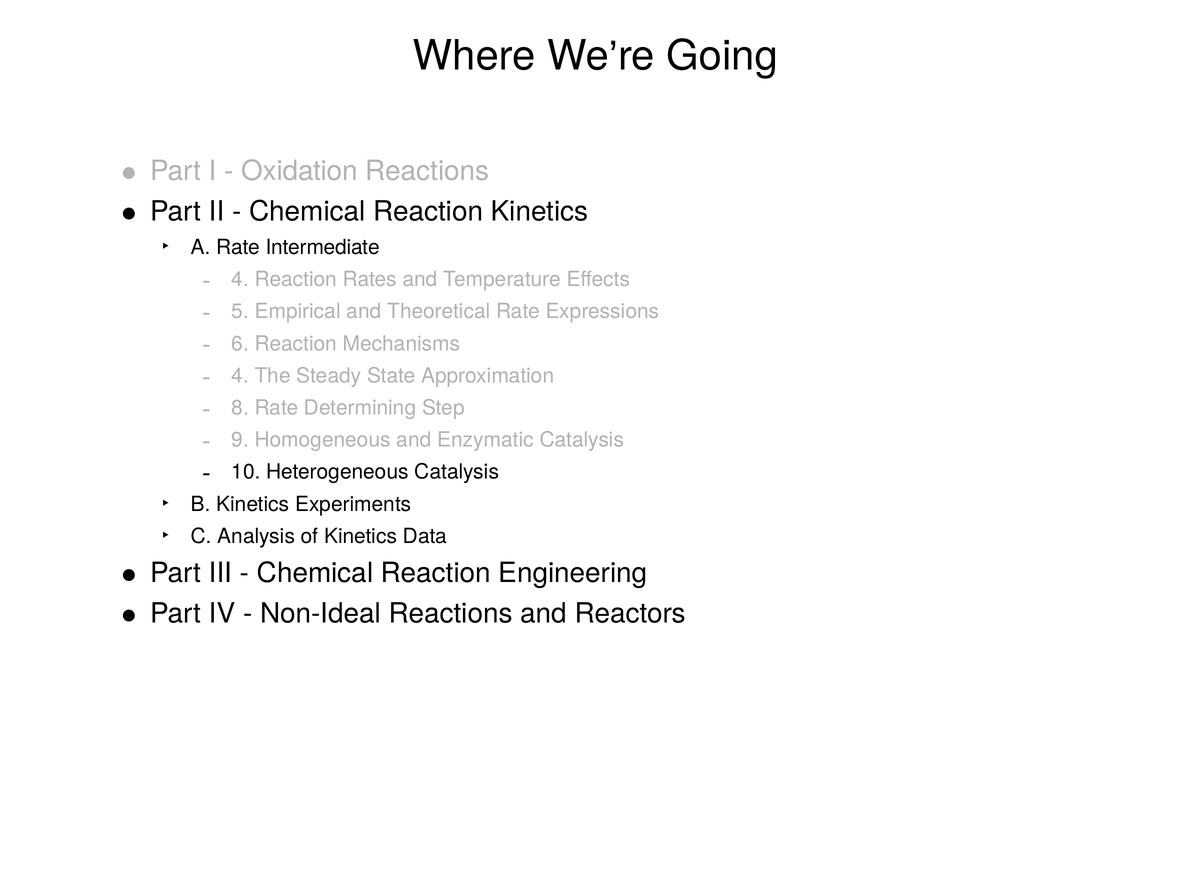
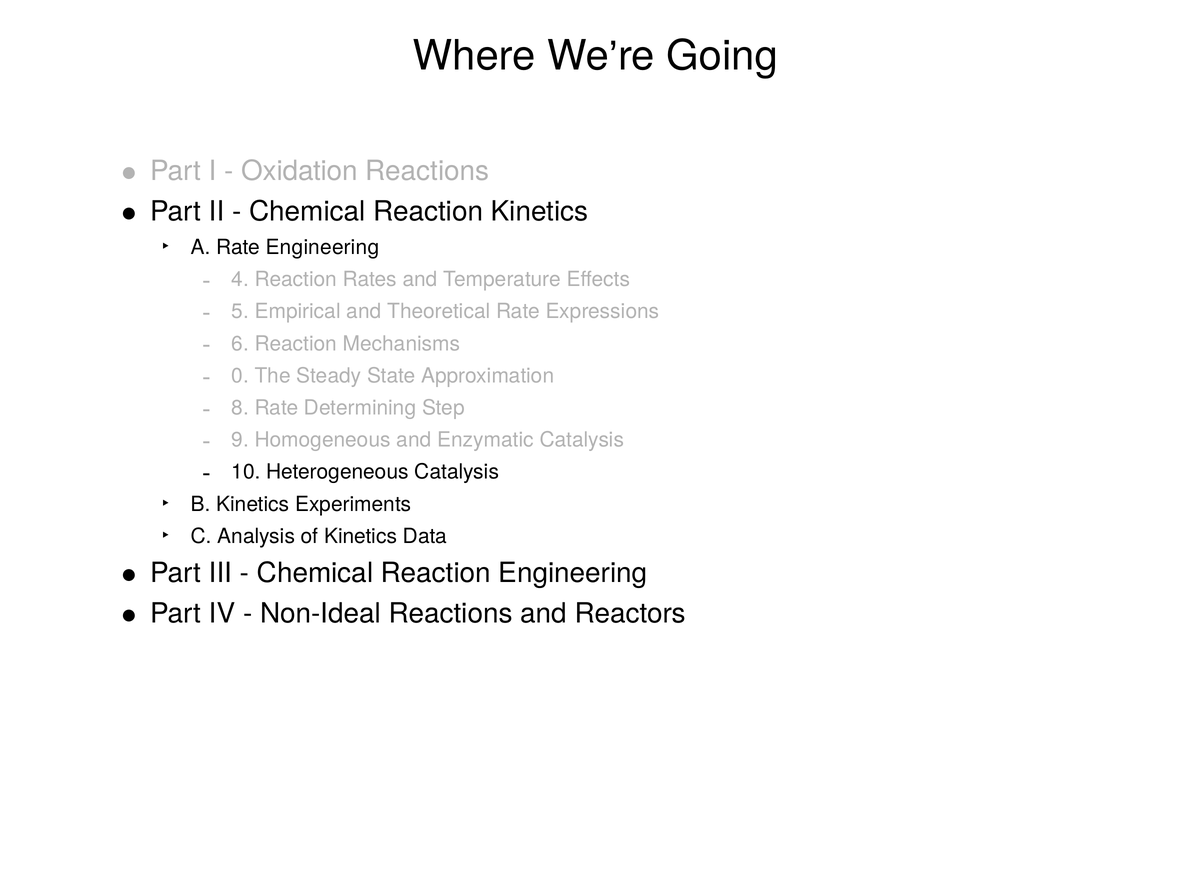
Rate Intermediate: Intermediate -> Engineering
4 at (240, 376): 4 -> 0
